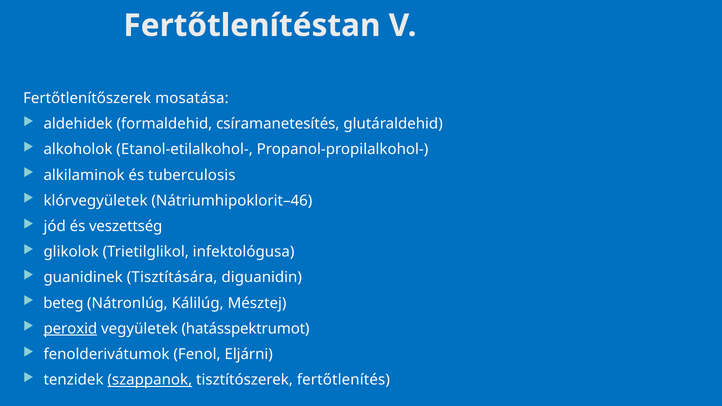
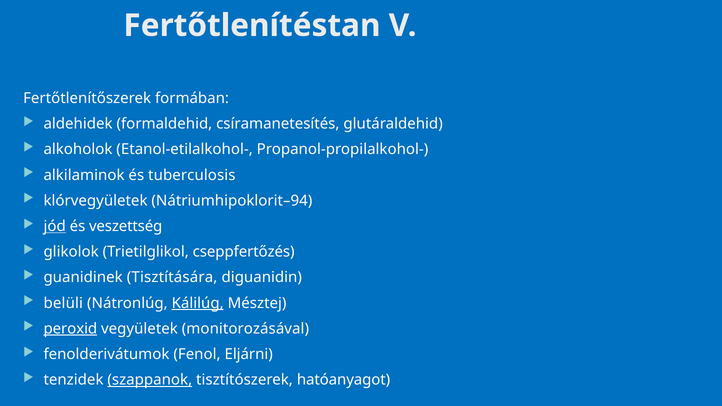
mosatása: mosatása -> formában
Nátriumhipoklorit–46: Nátriumhipoklorit–46 -> Nátriumhipoklorit–94
jód underline: none -> present
infektológusa: infektológusa -> cseppfertőzés
beteg: beteg -> belüli
Kálilúg underline: none -> present
hatásspektrumot: hatásspektrumot -> monitorozásával
fertőtlenítés: fertőtlenítés -> hatóanyagot
